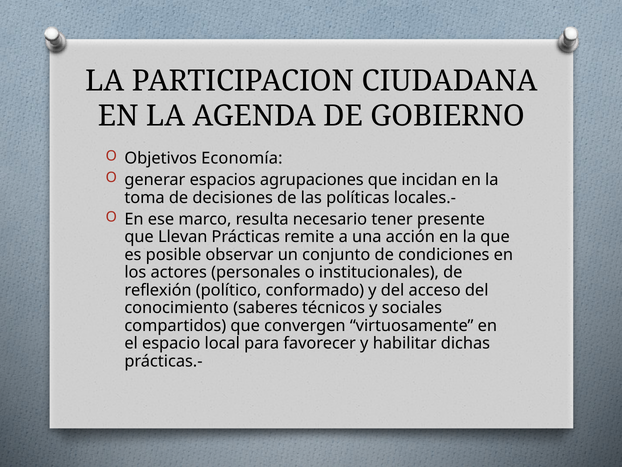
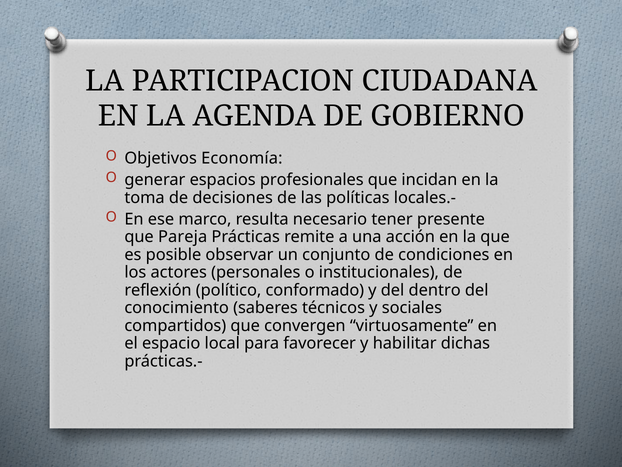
agrupaciones: agrupaciones -> profesionales
Llevan: Llevan -> Pareja
acceso: acceso -> dentro
